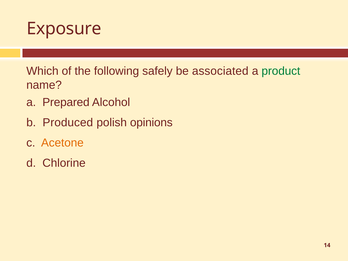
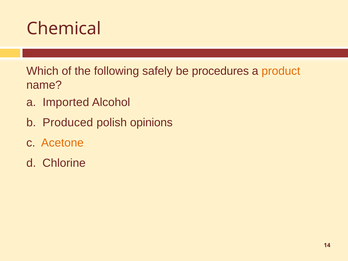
Exposure: Exposure -> Chemical
associated: associated -> procedures
product colour: green -> orange
Prepared: Prepared -> Imported
